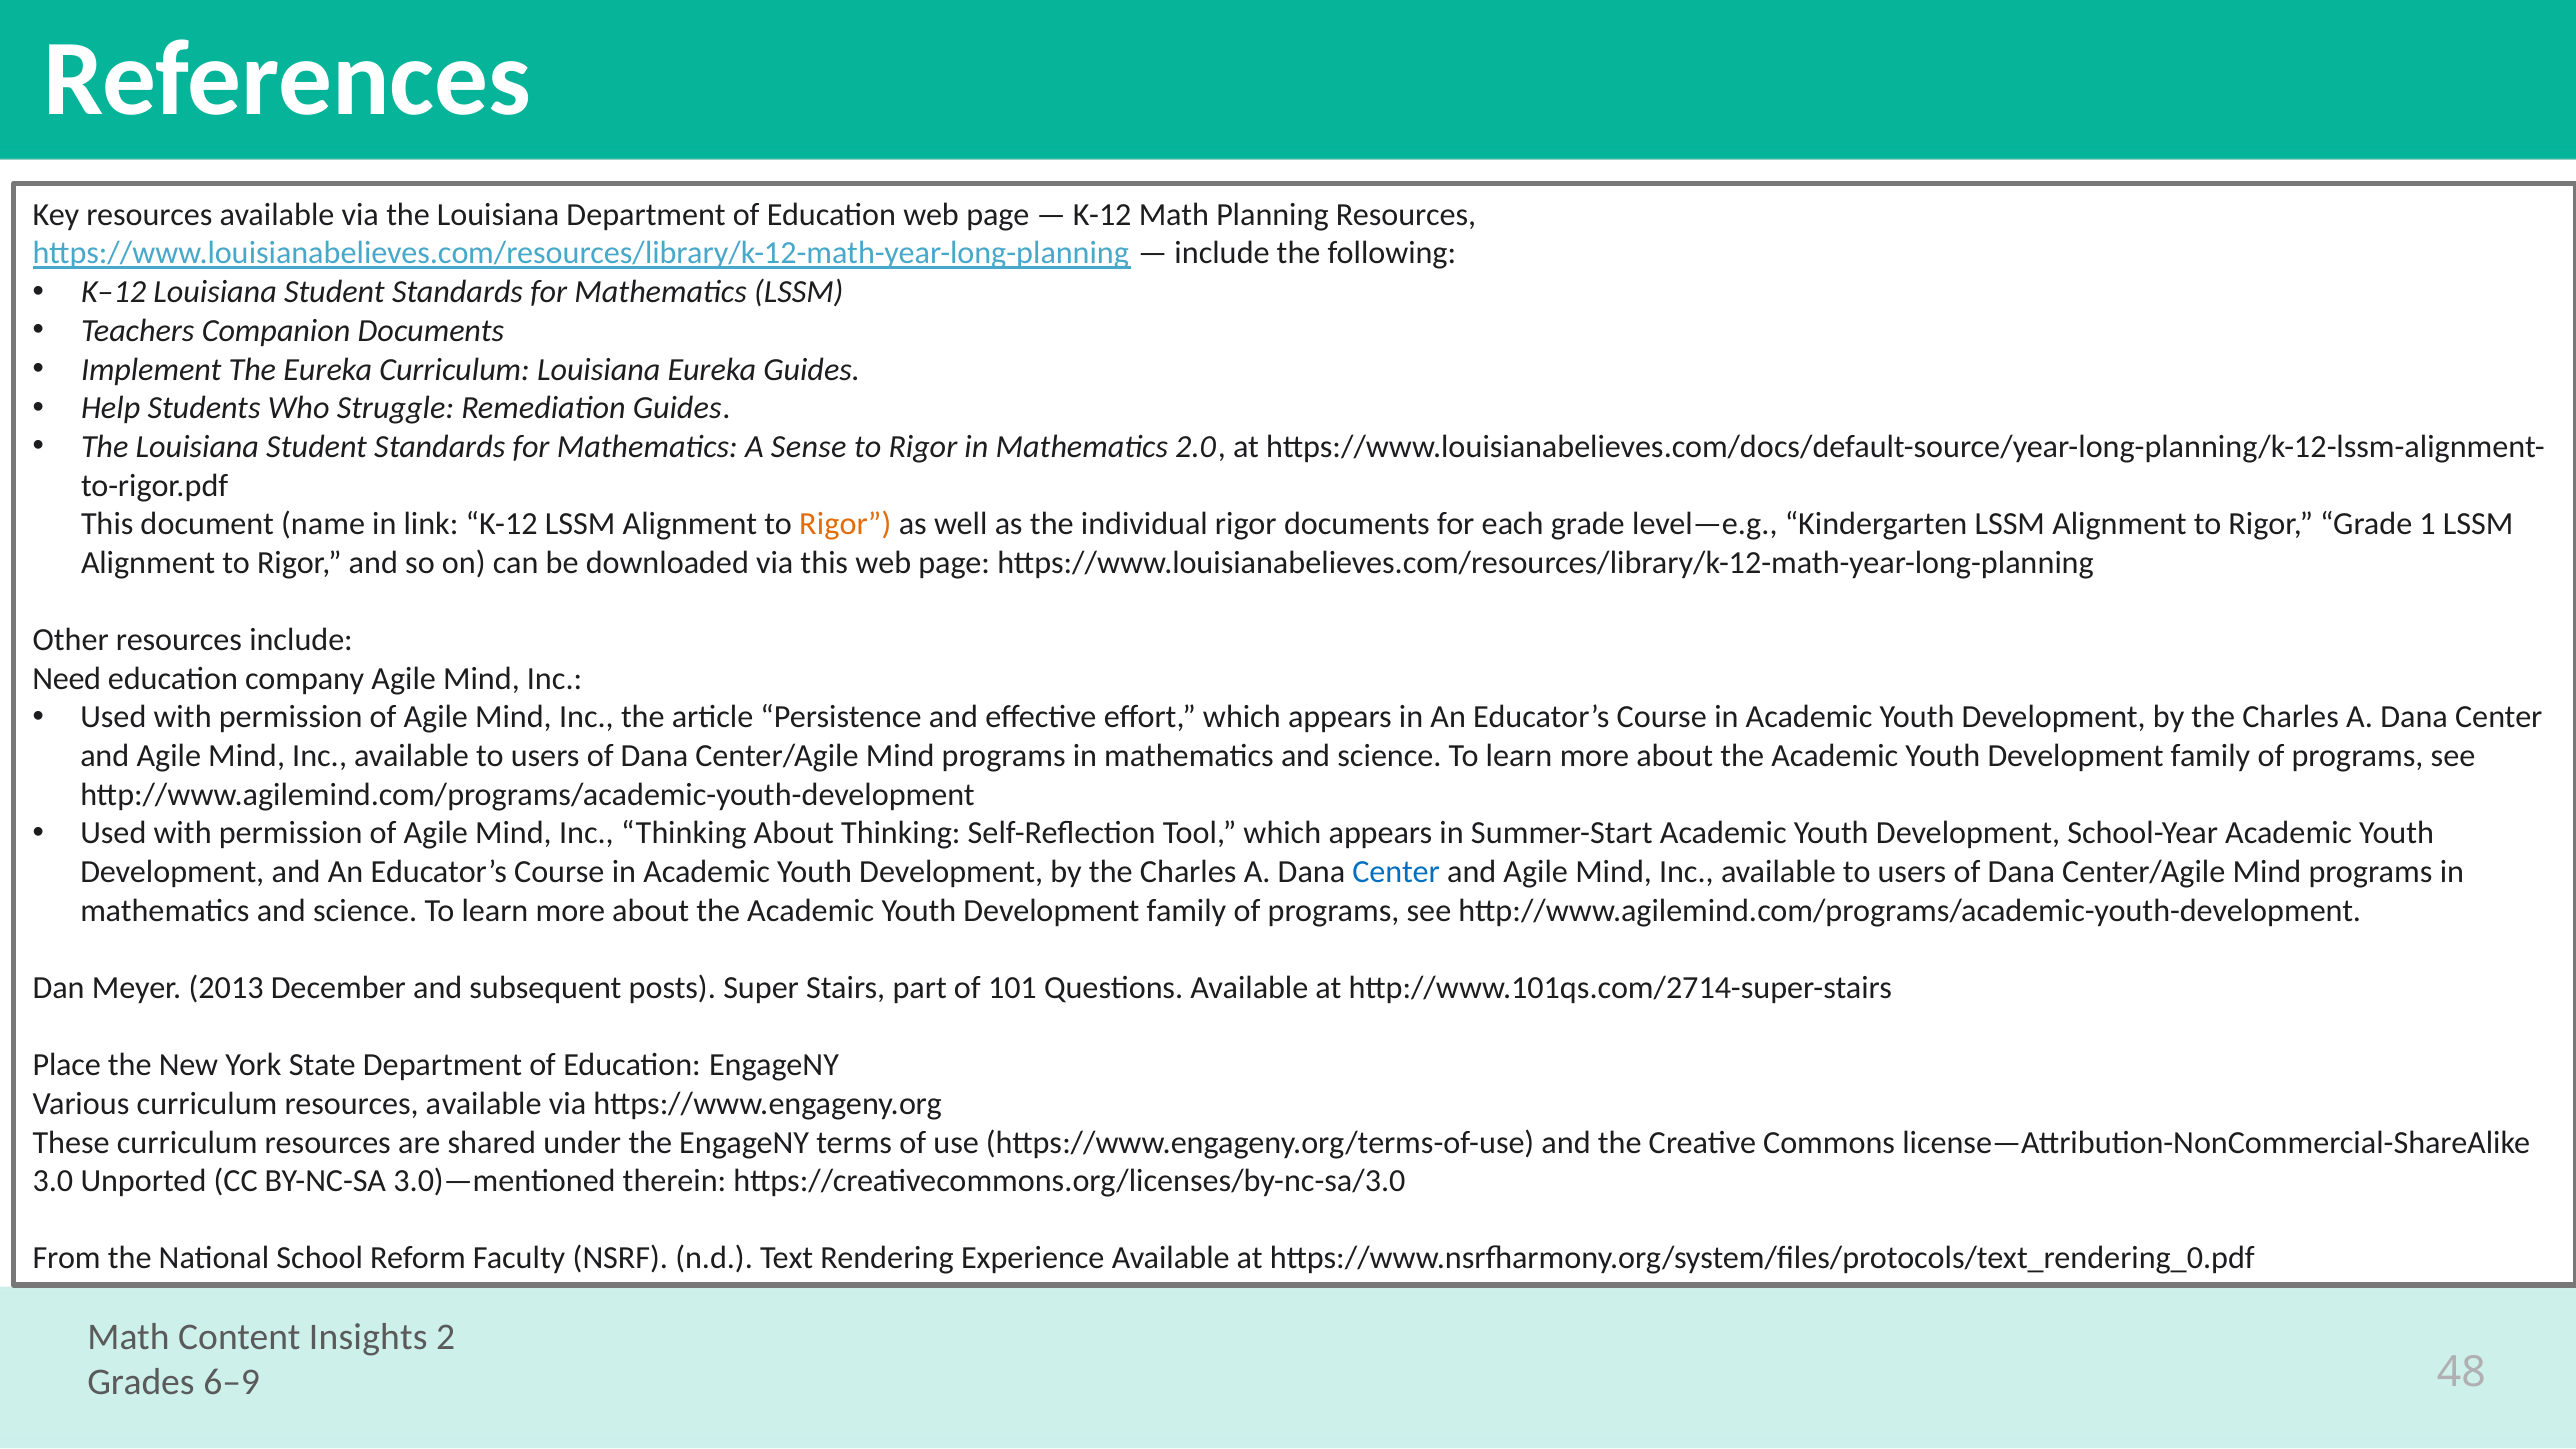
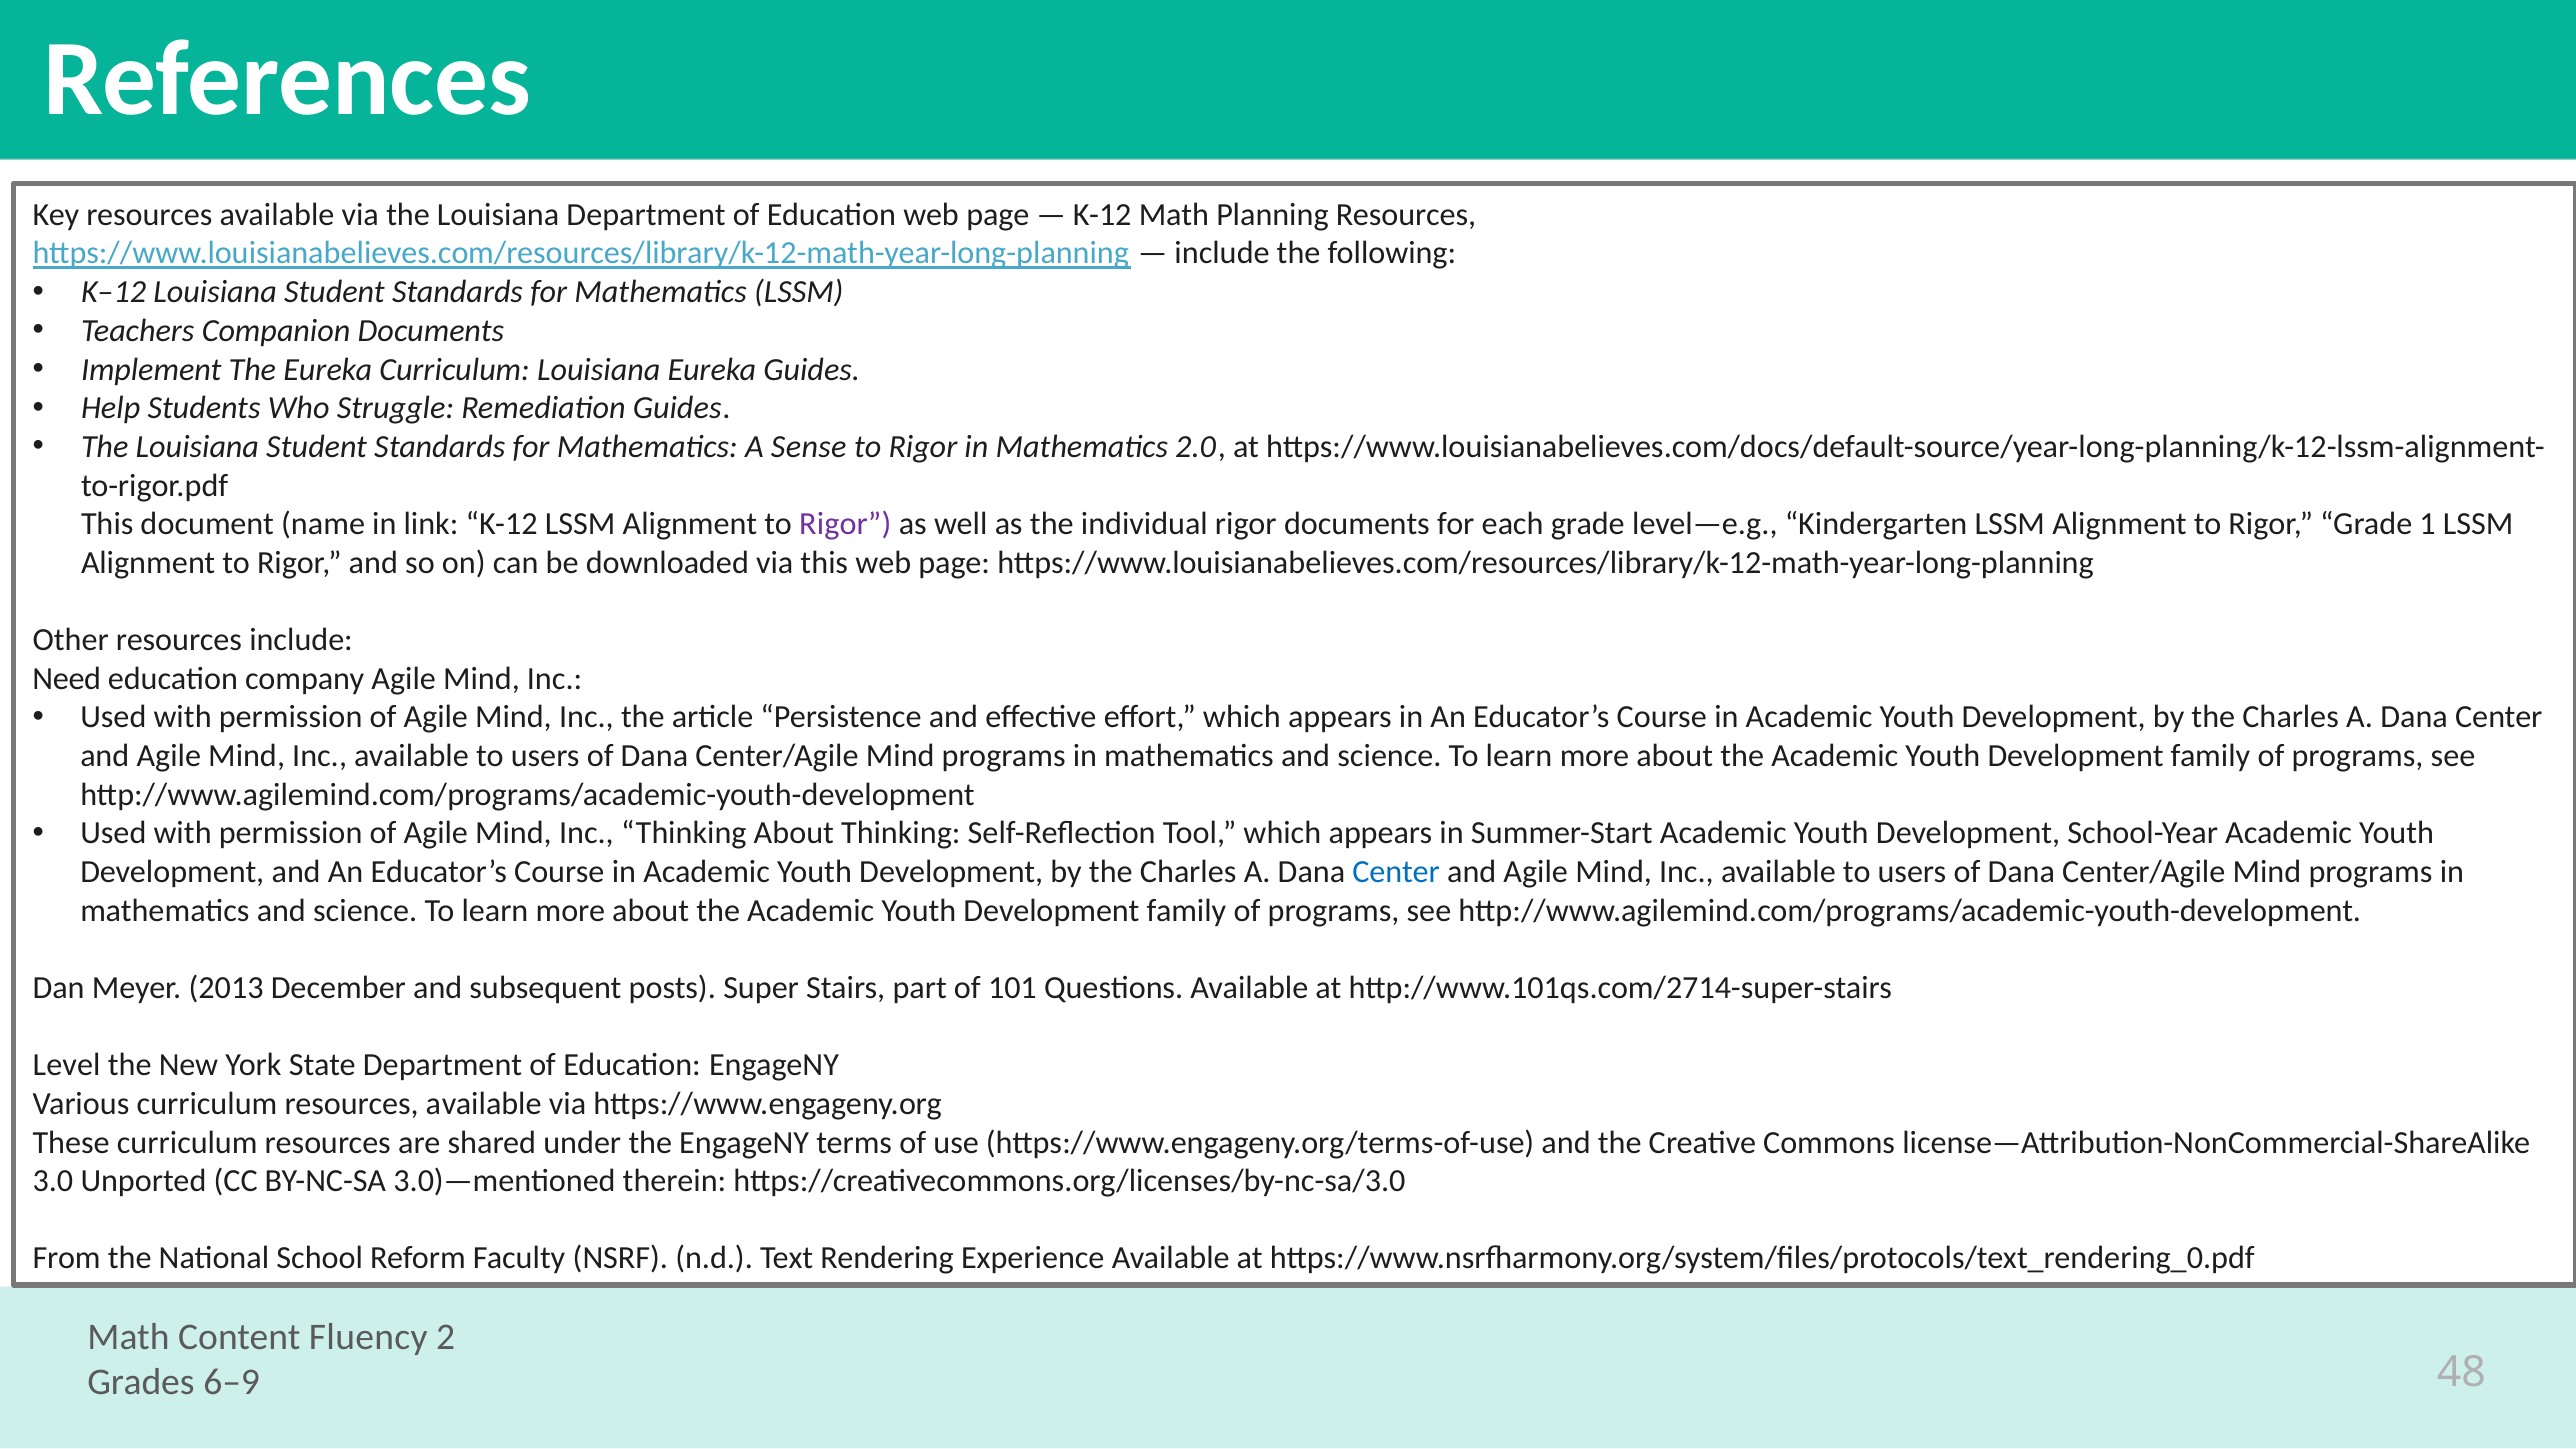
Rigor at (845, 524) colour: orange -> purple
Place: Place -> Level
Insights: Insights -> Fluency
